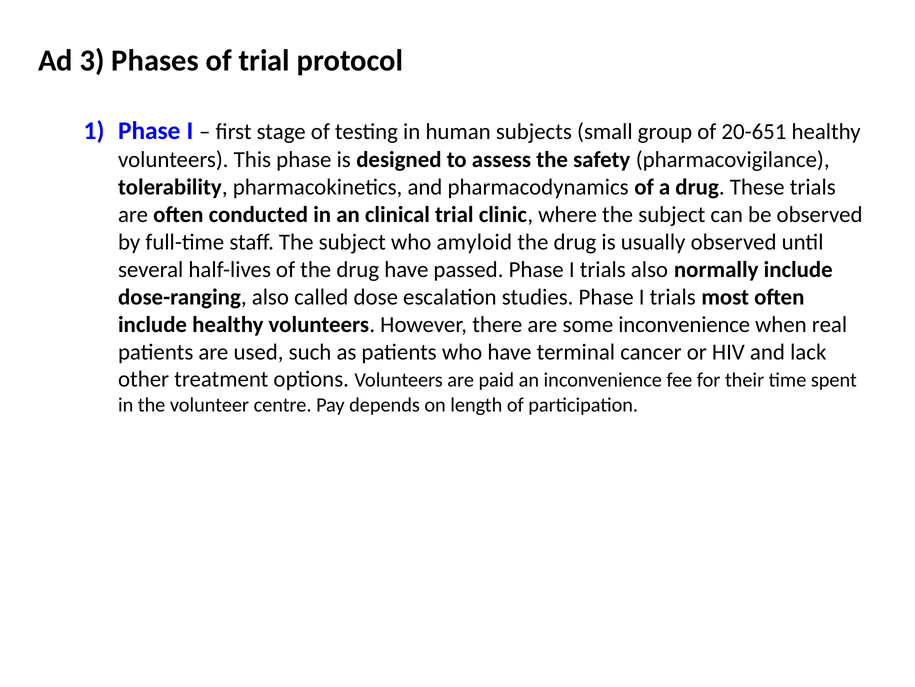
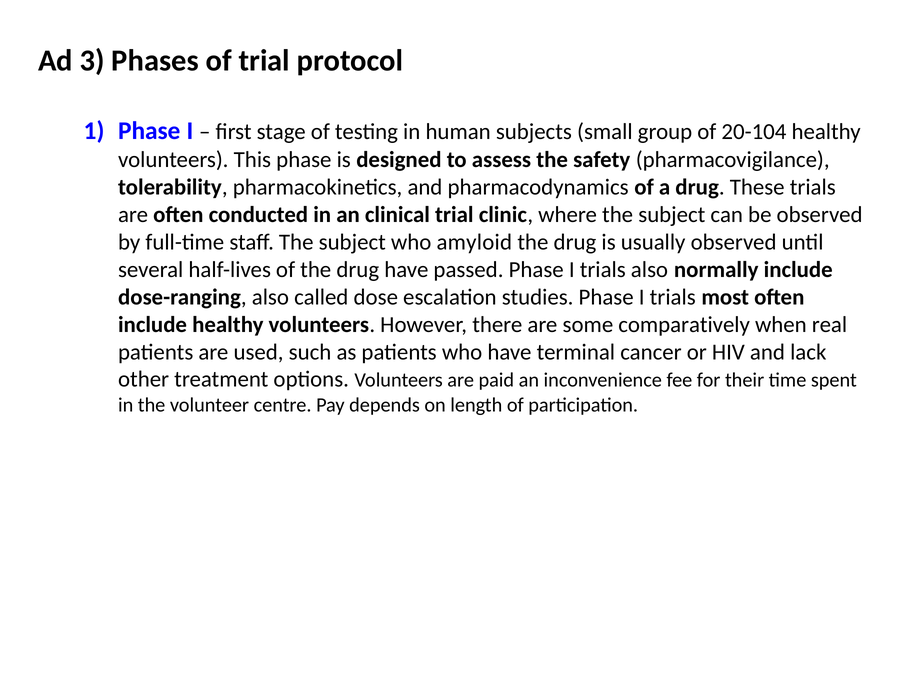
20-651: 20-651 -> 20-104
some inconvenience: inconvenience -> comparatively
